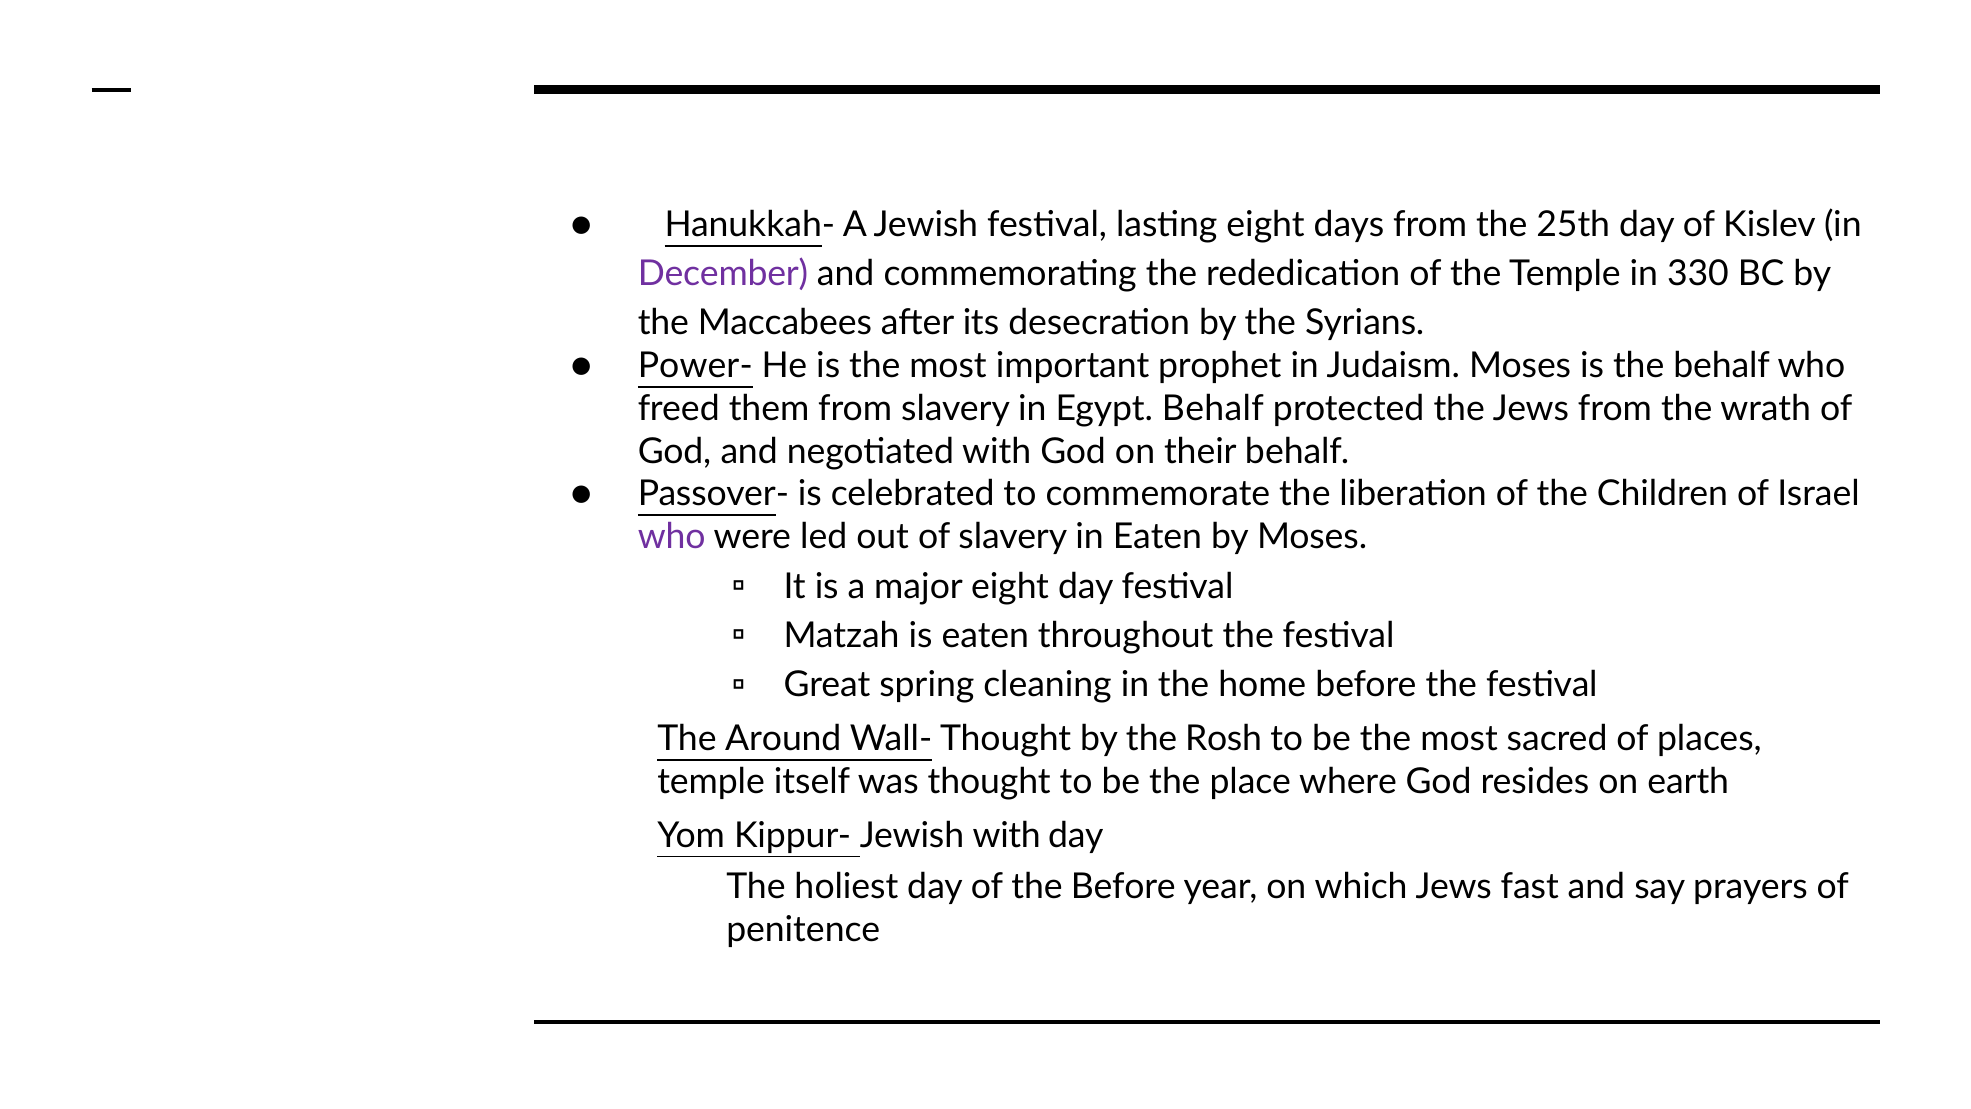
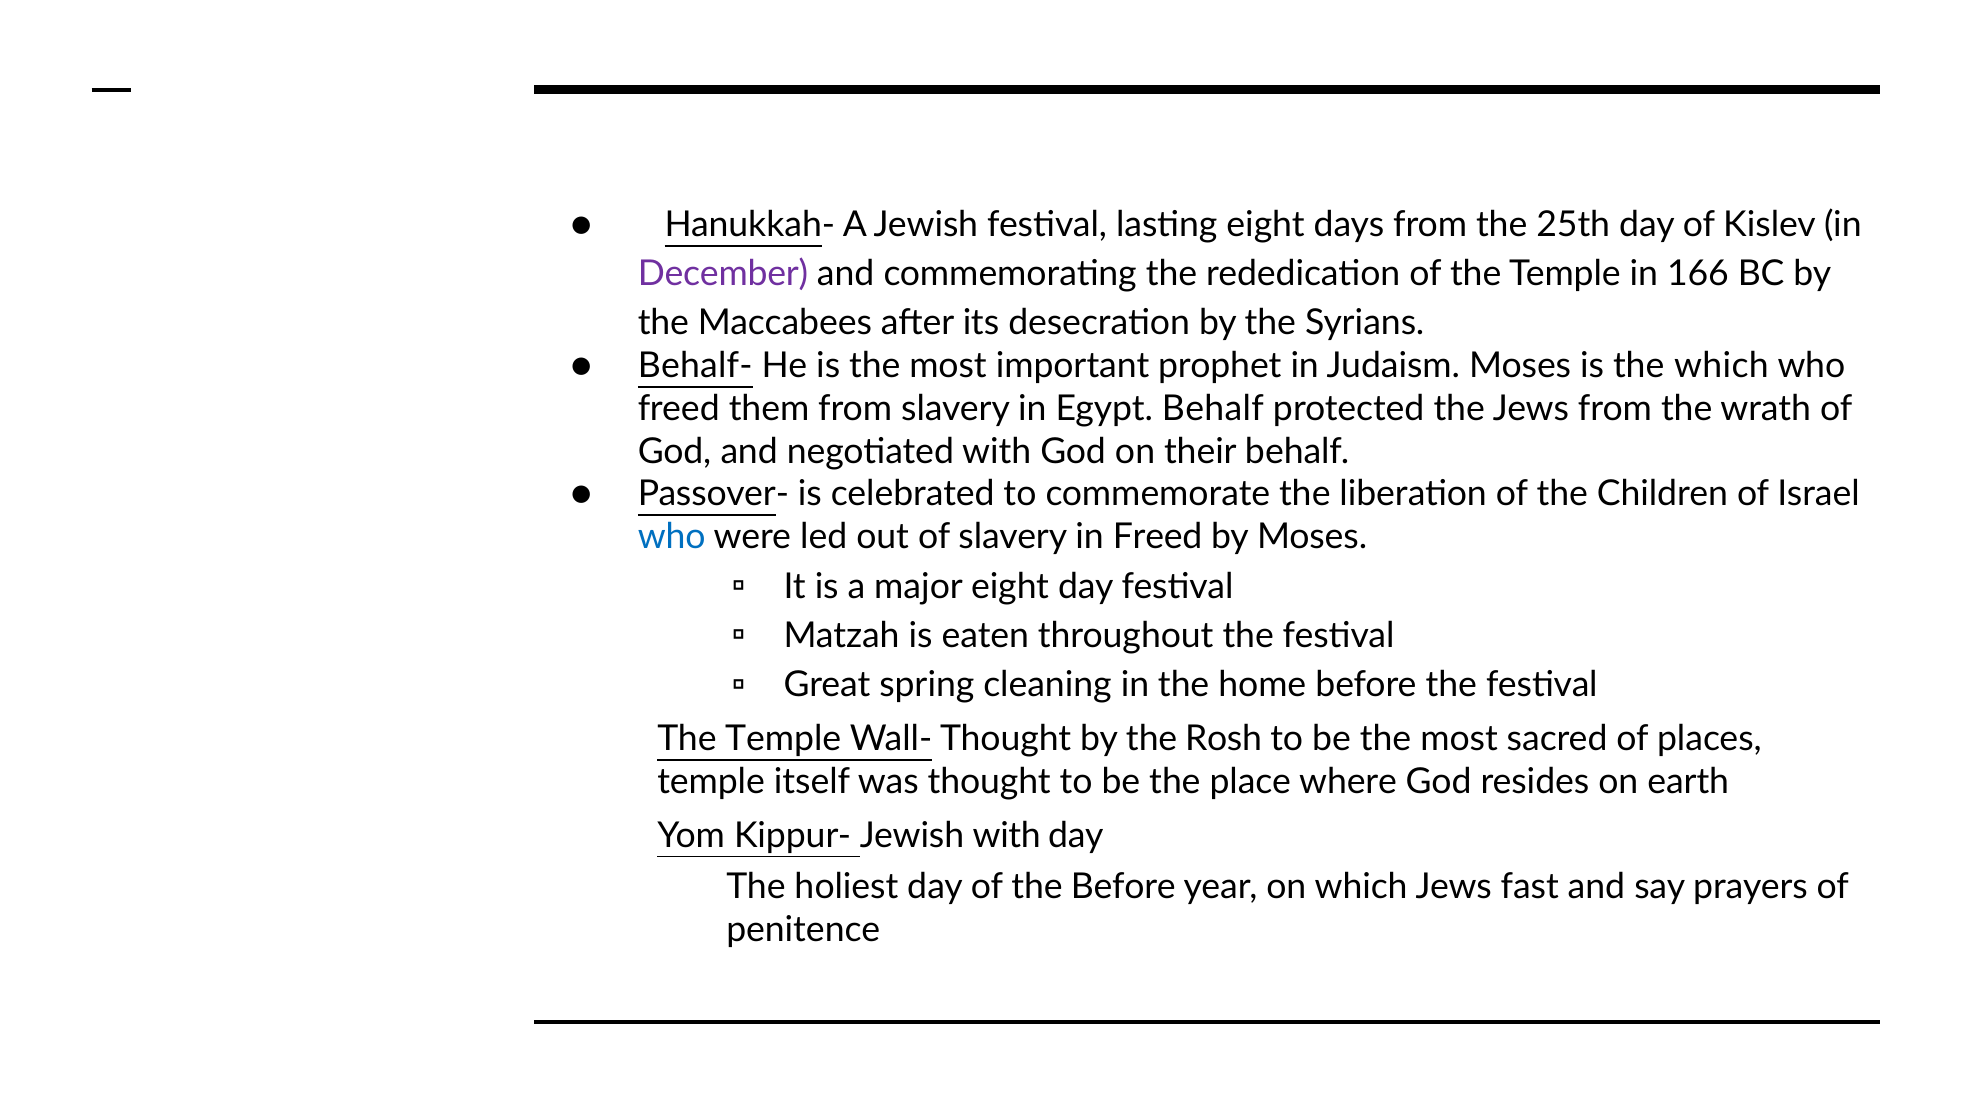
330: 330 -> 166
Power-: Power- -> Behalf-
the behalf: behalf -> which
who at (672, 537) colour: purple -> blue
in Eaten: Eaten -> Freed
Around at (783, 739): Around -> Temple
